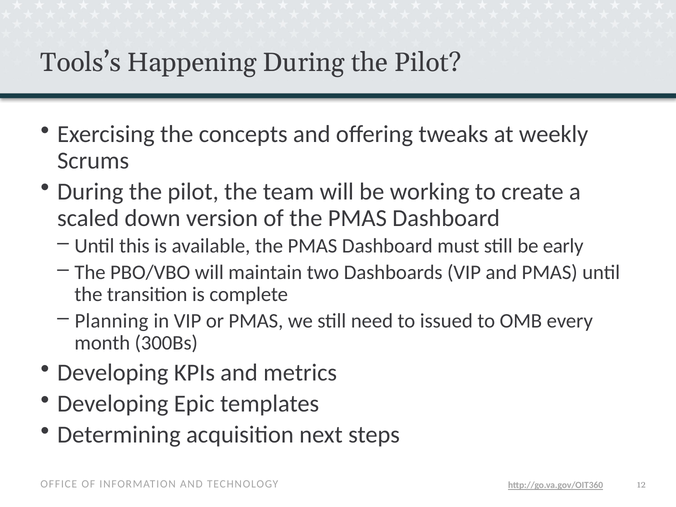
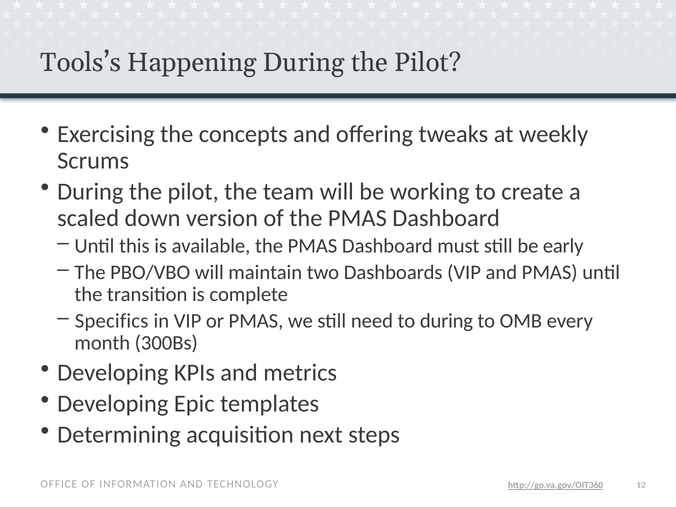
Planning: Planning -> Specifics
to issued: issued -> during
